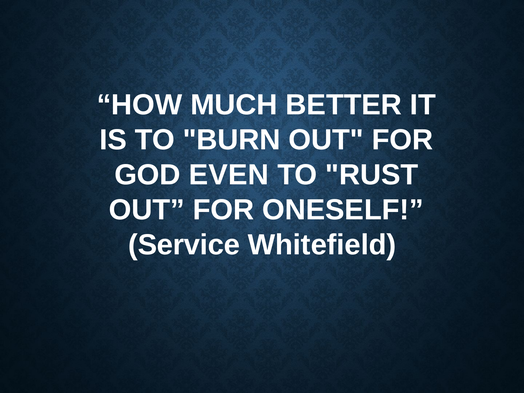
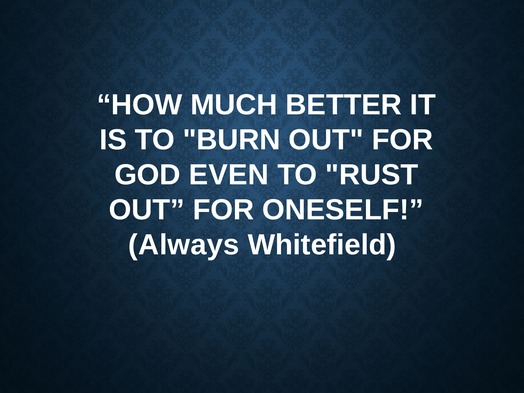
Service: Service -> Always
